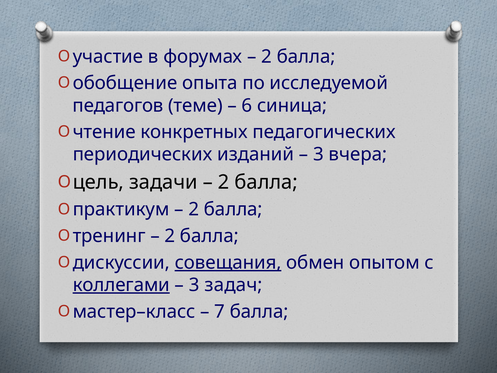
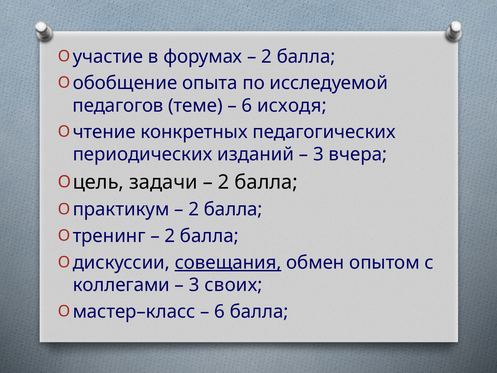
синица: синица -> исходя
коллегами underline: present -> none
задач: задач -> своих
7 at (220, 311): 7 -> 6
